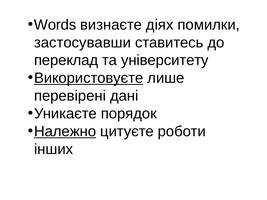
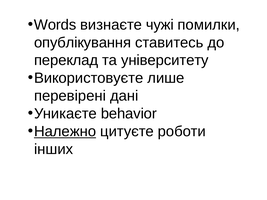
діях: діях -> чужі
застосувавши: застосувавши -> опублікування
Використовуєте underline: present -> none
порядок: порядок -> behavior
